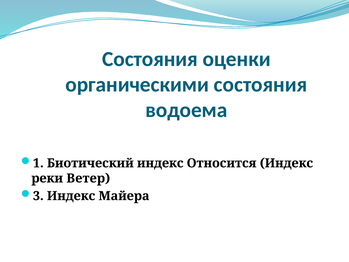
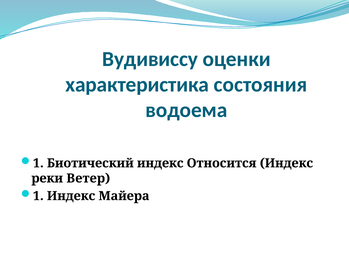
Состояния at (150, 59): Состояния -> Вудивиссу
органическими: органическими -> характеристика
3 at (38, 196): 3 -> 1
